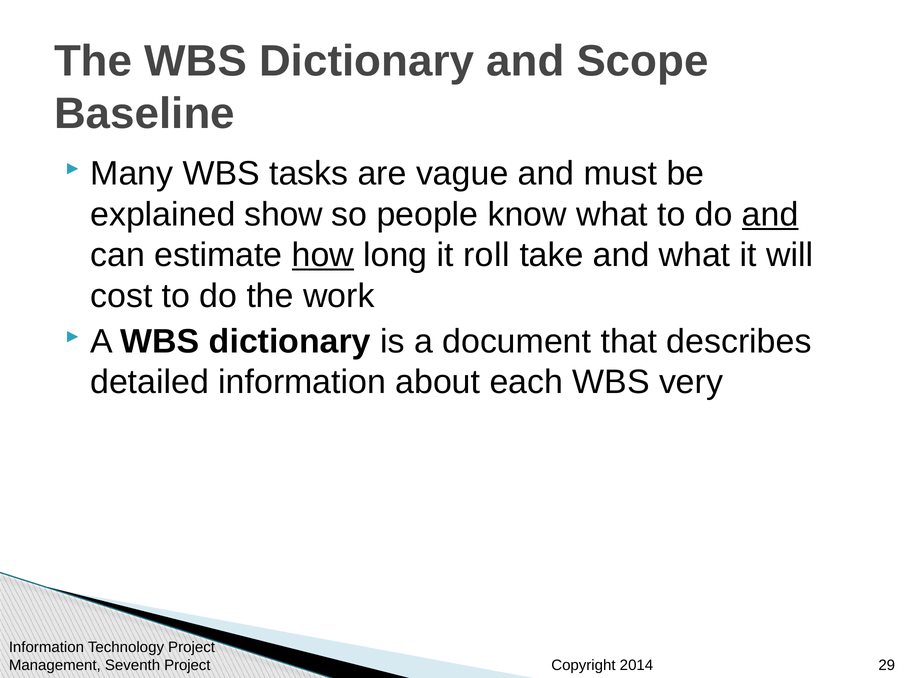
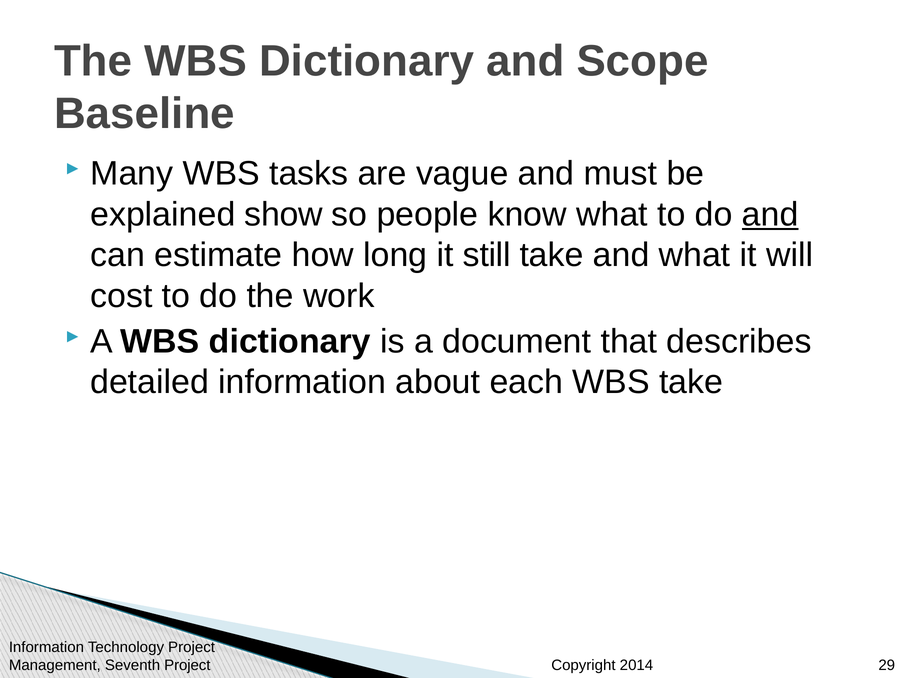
how underline: present -> none
roll: roll -> still
WBS very: very -> take
